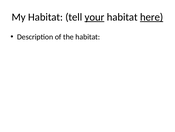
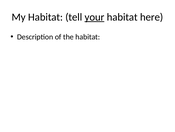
here underline: present -> none
